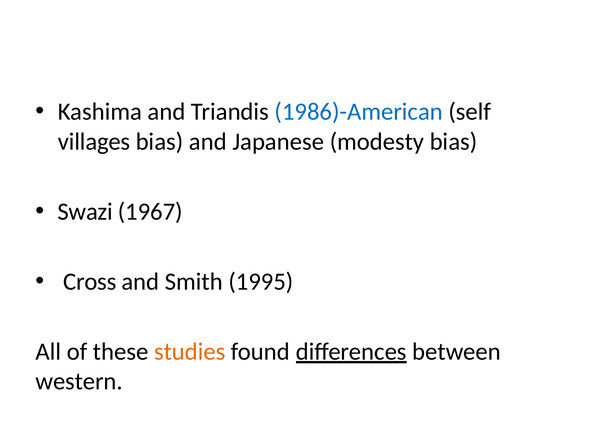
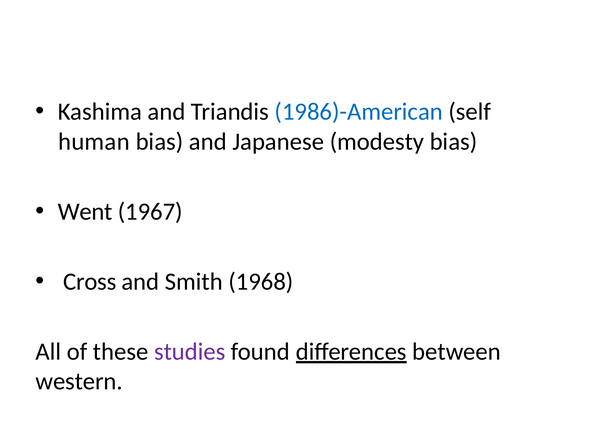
villages: villages -> human
Swazi: Swazi -> Went
1995: 1995 -> 1968
studies colour: orange -> purple
